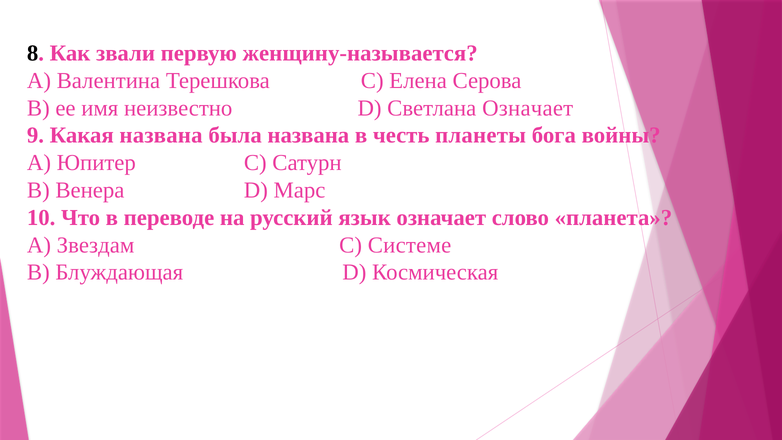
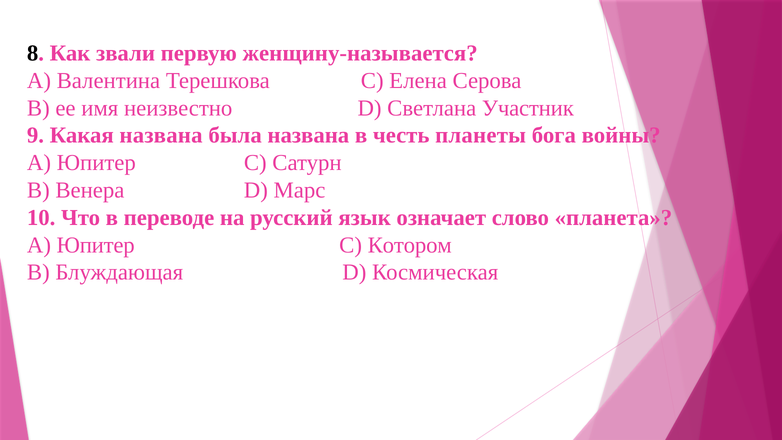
Светлана Означает: Означает -> Участник
Звездам at (96, 245): Звездам -> Юпитер
Системе: Системе -> Котором
